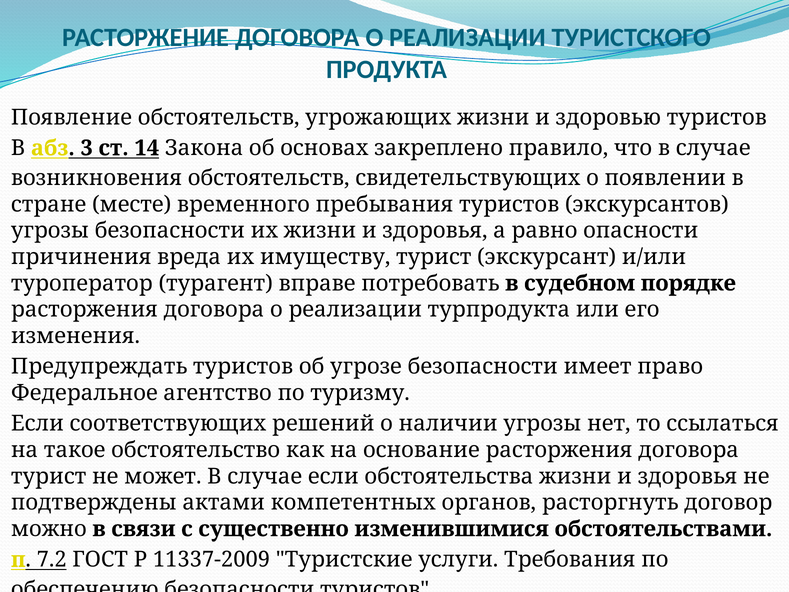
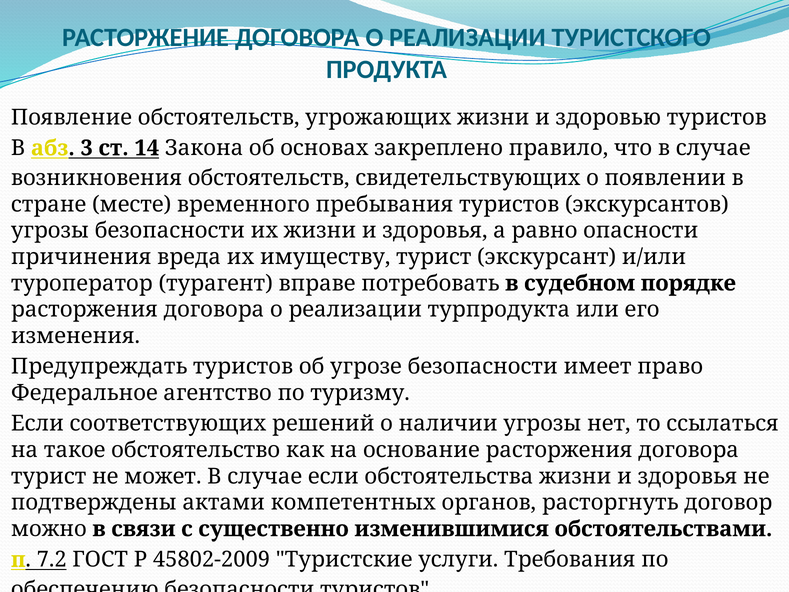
11337-2009: 11337-2009 -> 45802-2009
